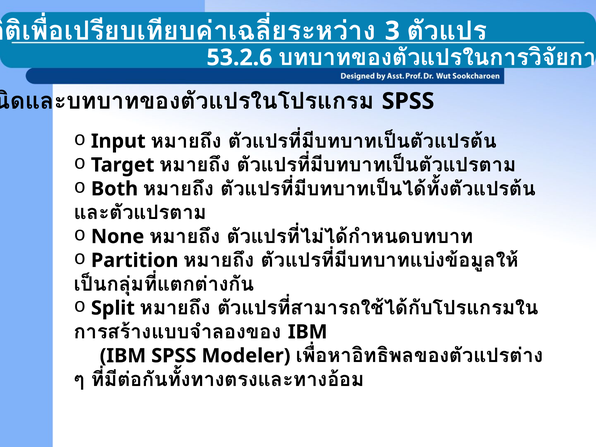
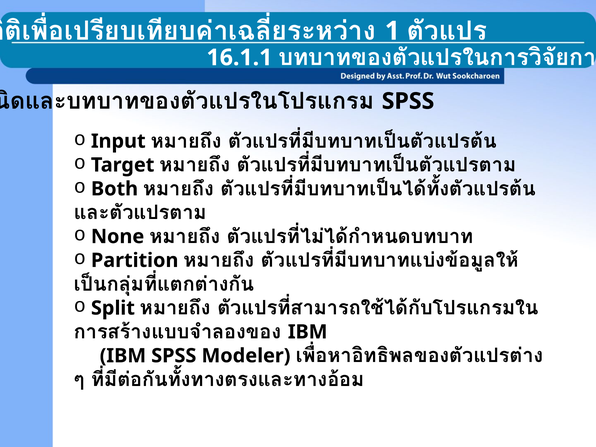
3: 3 -> 1
53.2.6: 53.2.6 -> 16.1.1
